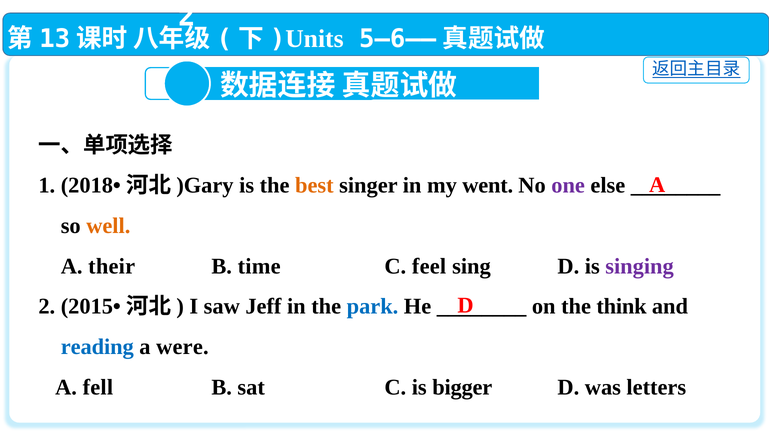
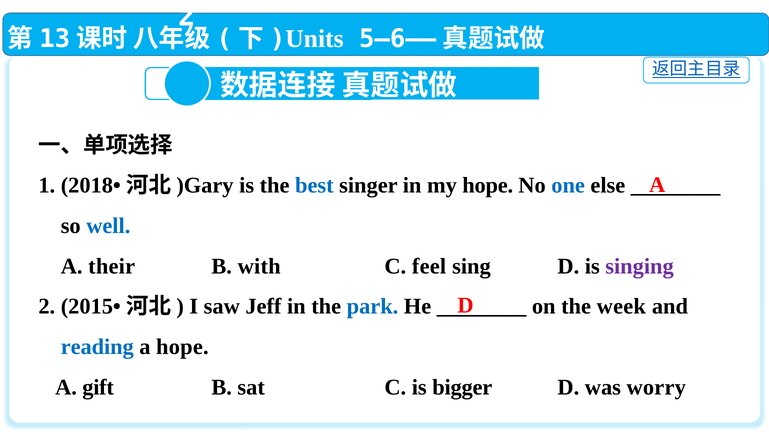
best colour: orange -> blue
my went: went -> hope
one colour: purple -> blue
well colour: orange -> blue
time: time -> with
think: think -> week
a were: were -> hope
fell: fell -> gift
letters: letters -> worry
